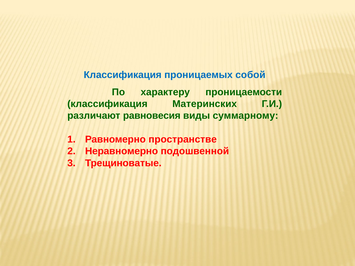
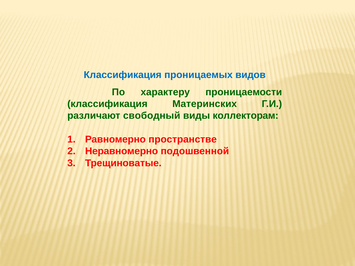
собой: собой -> видов
равновесия: равновесия -> свободный
суммарному: суммарному -> коллекторам
